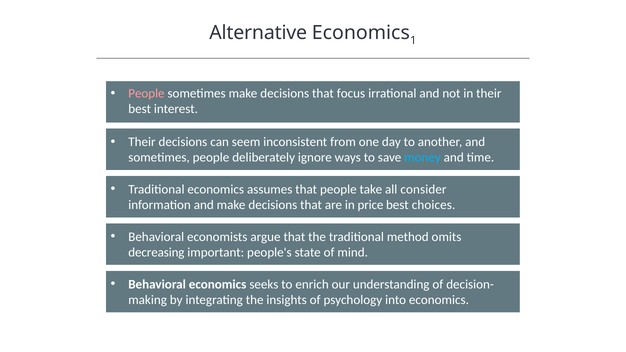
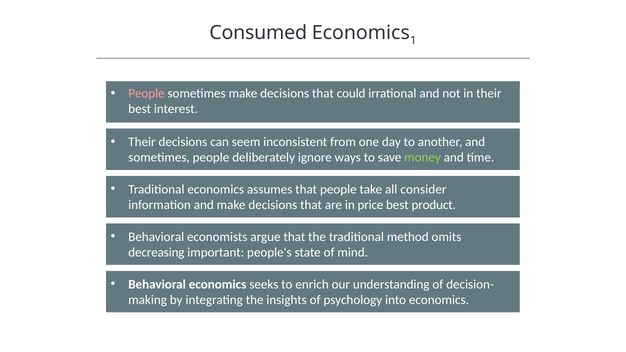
Alternative: Alternative -> Consumed
focus: focus -> could
money colour: light blue -> light green
choices: choices -> product
